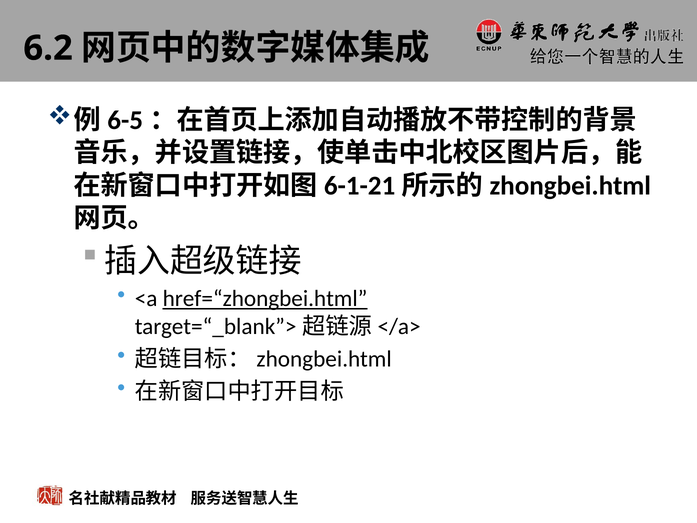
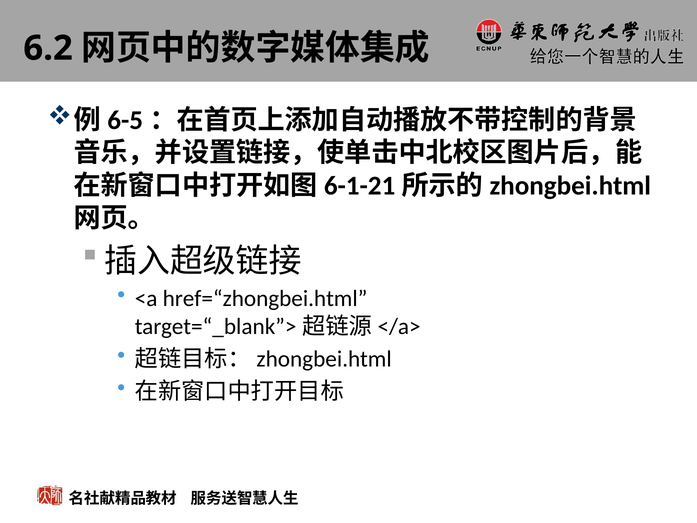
href=“zhongbei.html underline: present -> none
